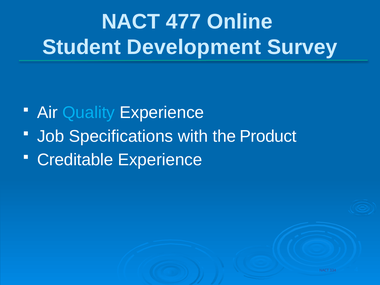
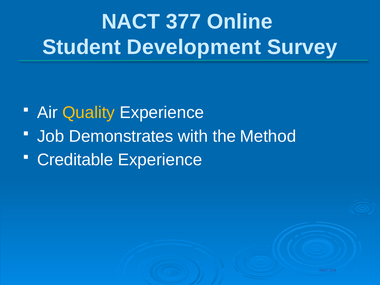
477: 477 -> 377
Quality colour: light blue -> yellow
Specifications: Specifications -> Demonstrates
Product: Product -> Method
